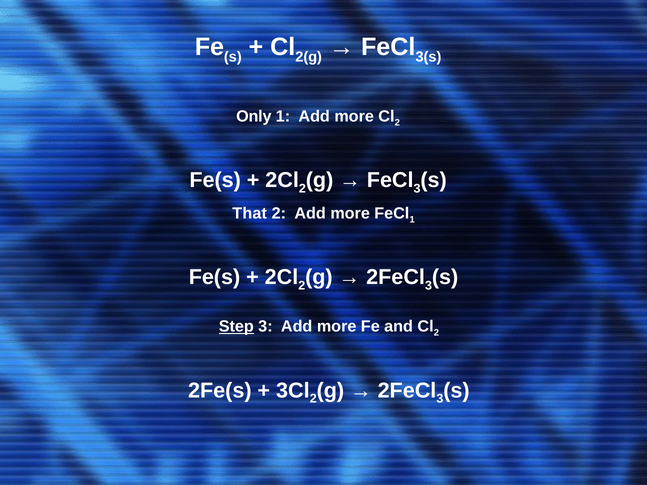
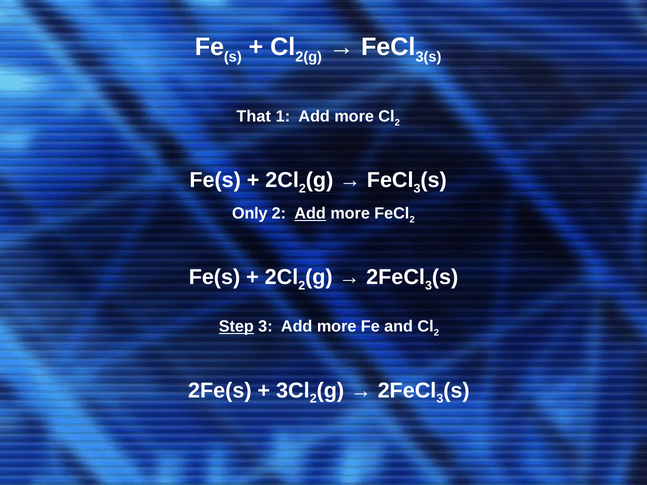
Only: Only -> That
That: That -> Only
Add at (310, 214) underline: none -> present
1 at (412, 220): 1 -> 2
